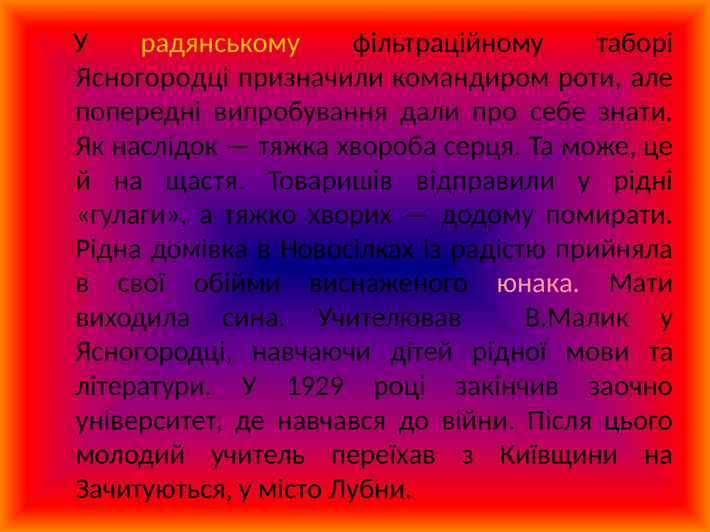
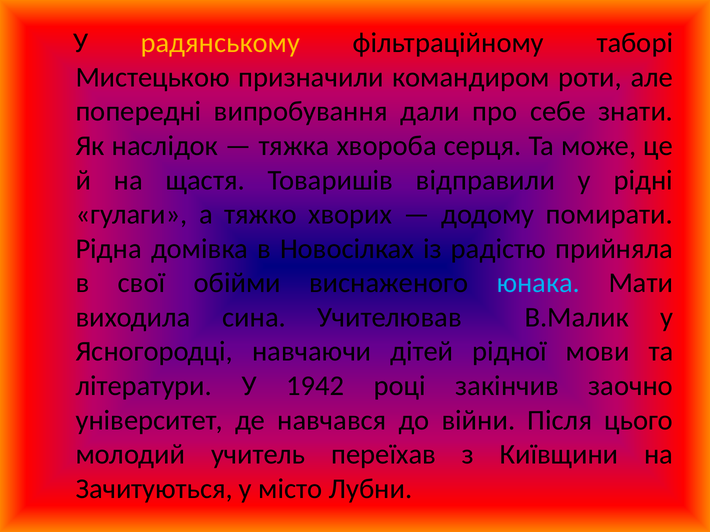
Ясногородці at (152, 77): Ясногородці -> Мистецькою
юнака colour: pink -> light blue
1929: 1929 -> 1942
